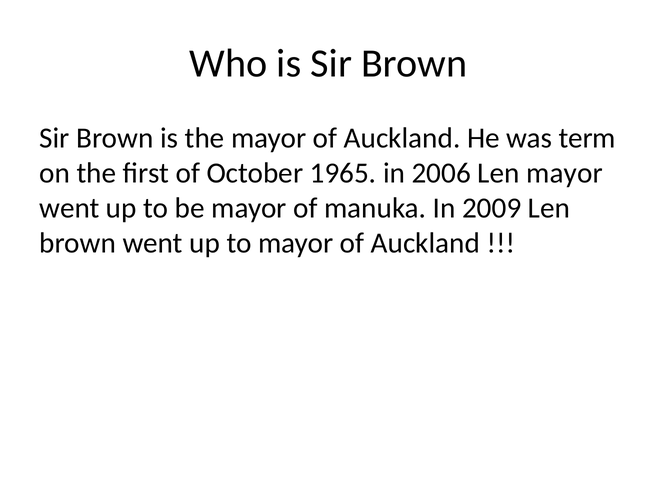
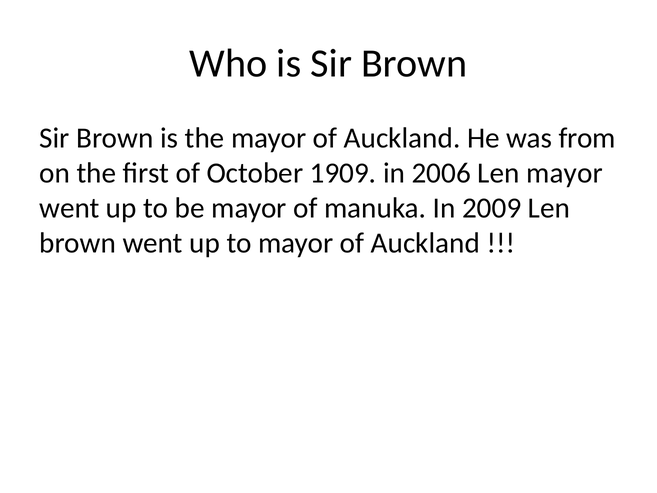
term: term -> from
1965: 1965 -> 1909
